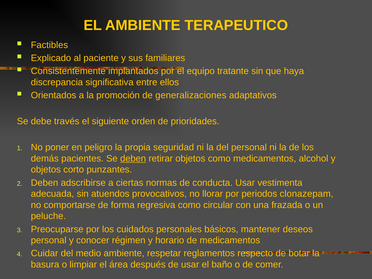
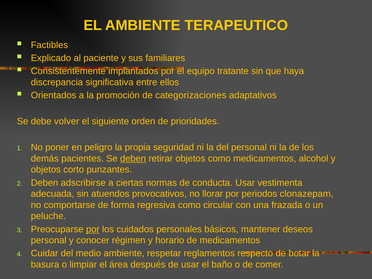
generalizaciones: generalizaciones -> categorizaciones
través: través -> volver
por at (93, 229) underline: none -> present
